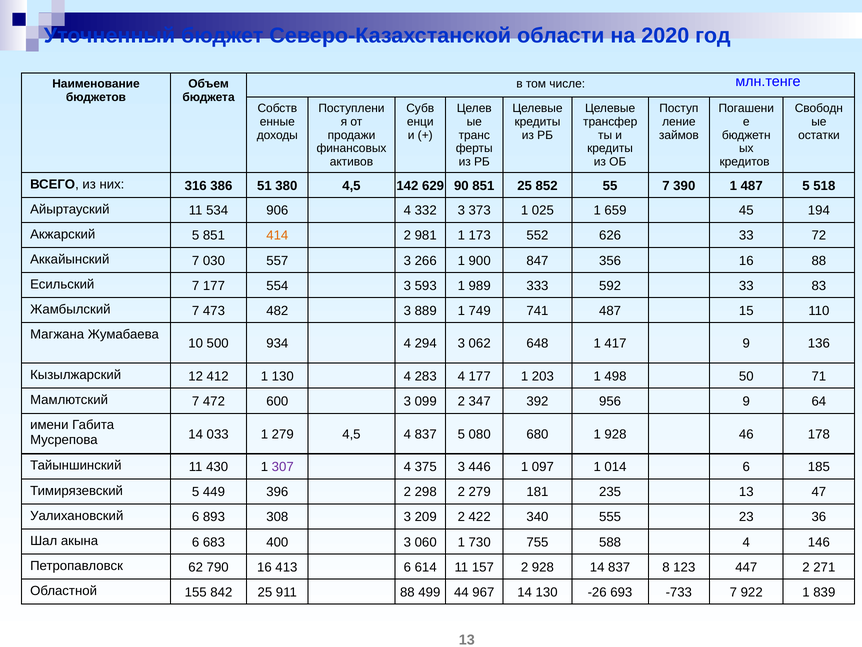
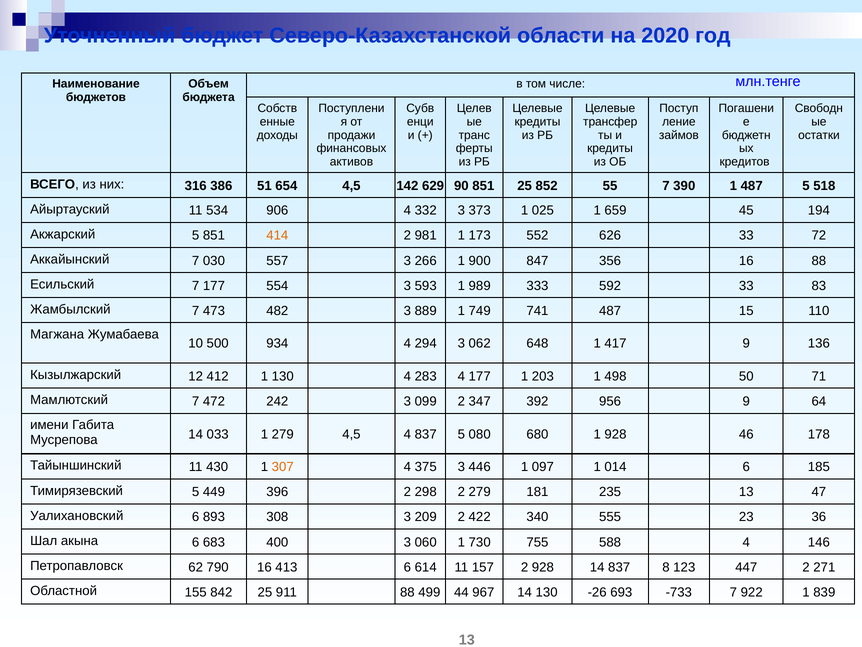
380: 380 -> 654
600: 600 -> 242
307 colour: purple -> orange
